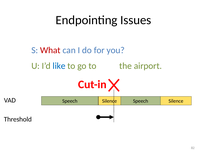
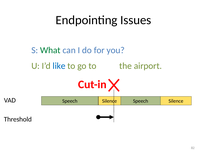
What colour: red -> green
